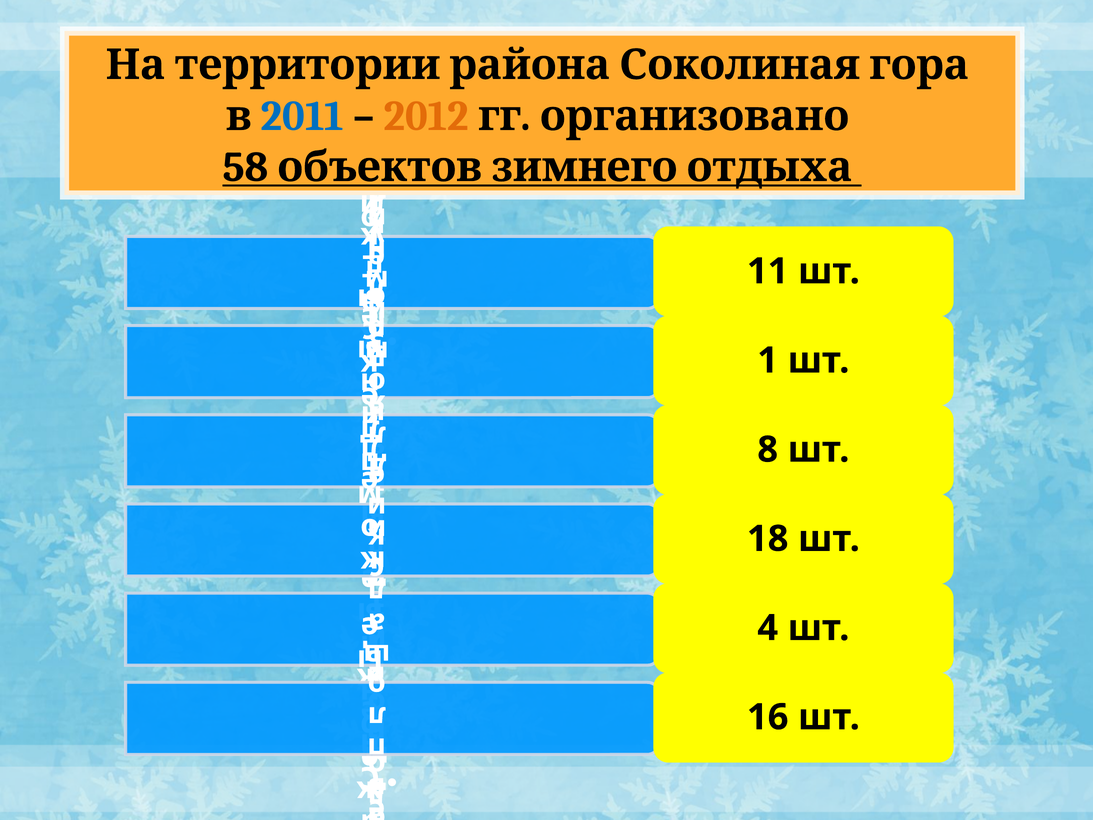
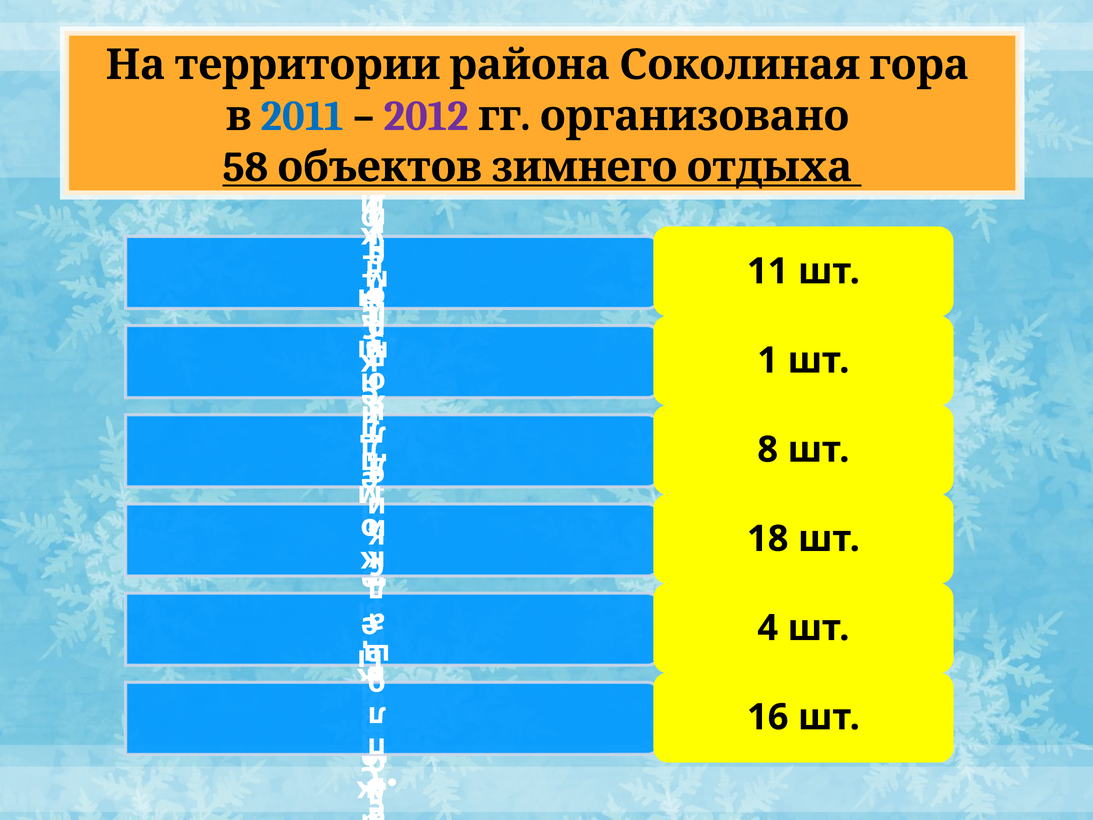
2012 colour: orange -> purple
